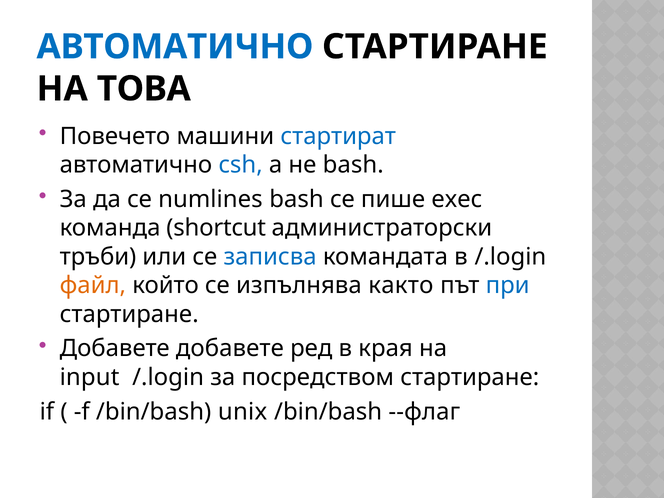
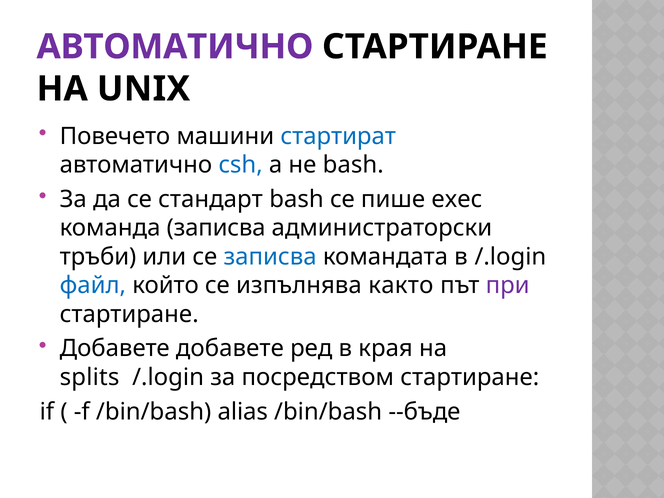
АВТОМАТИЧНО at (175, 47) colour: blue -> purple
ТОВА: ТОВА -> UNIX
numlines: numlines -> стандарт
команда shortcut: shortcut -> записва
файл colour: orange -> blue
при colour: blue -> purple
input: input -> splits
unix: unix -> alias
--флаг: --флаг -> --бъде
